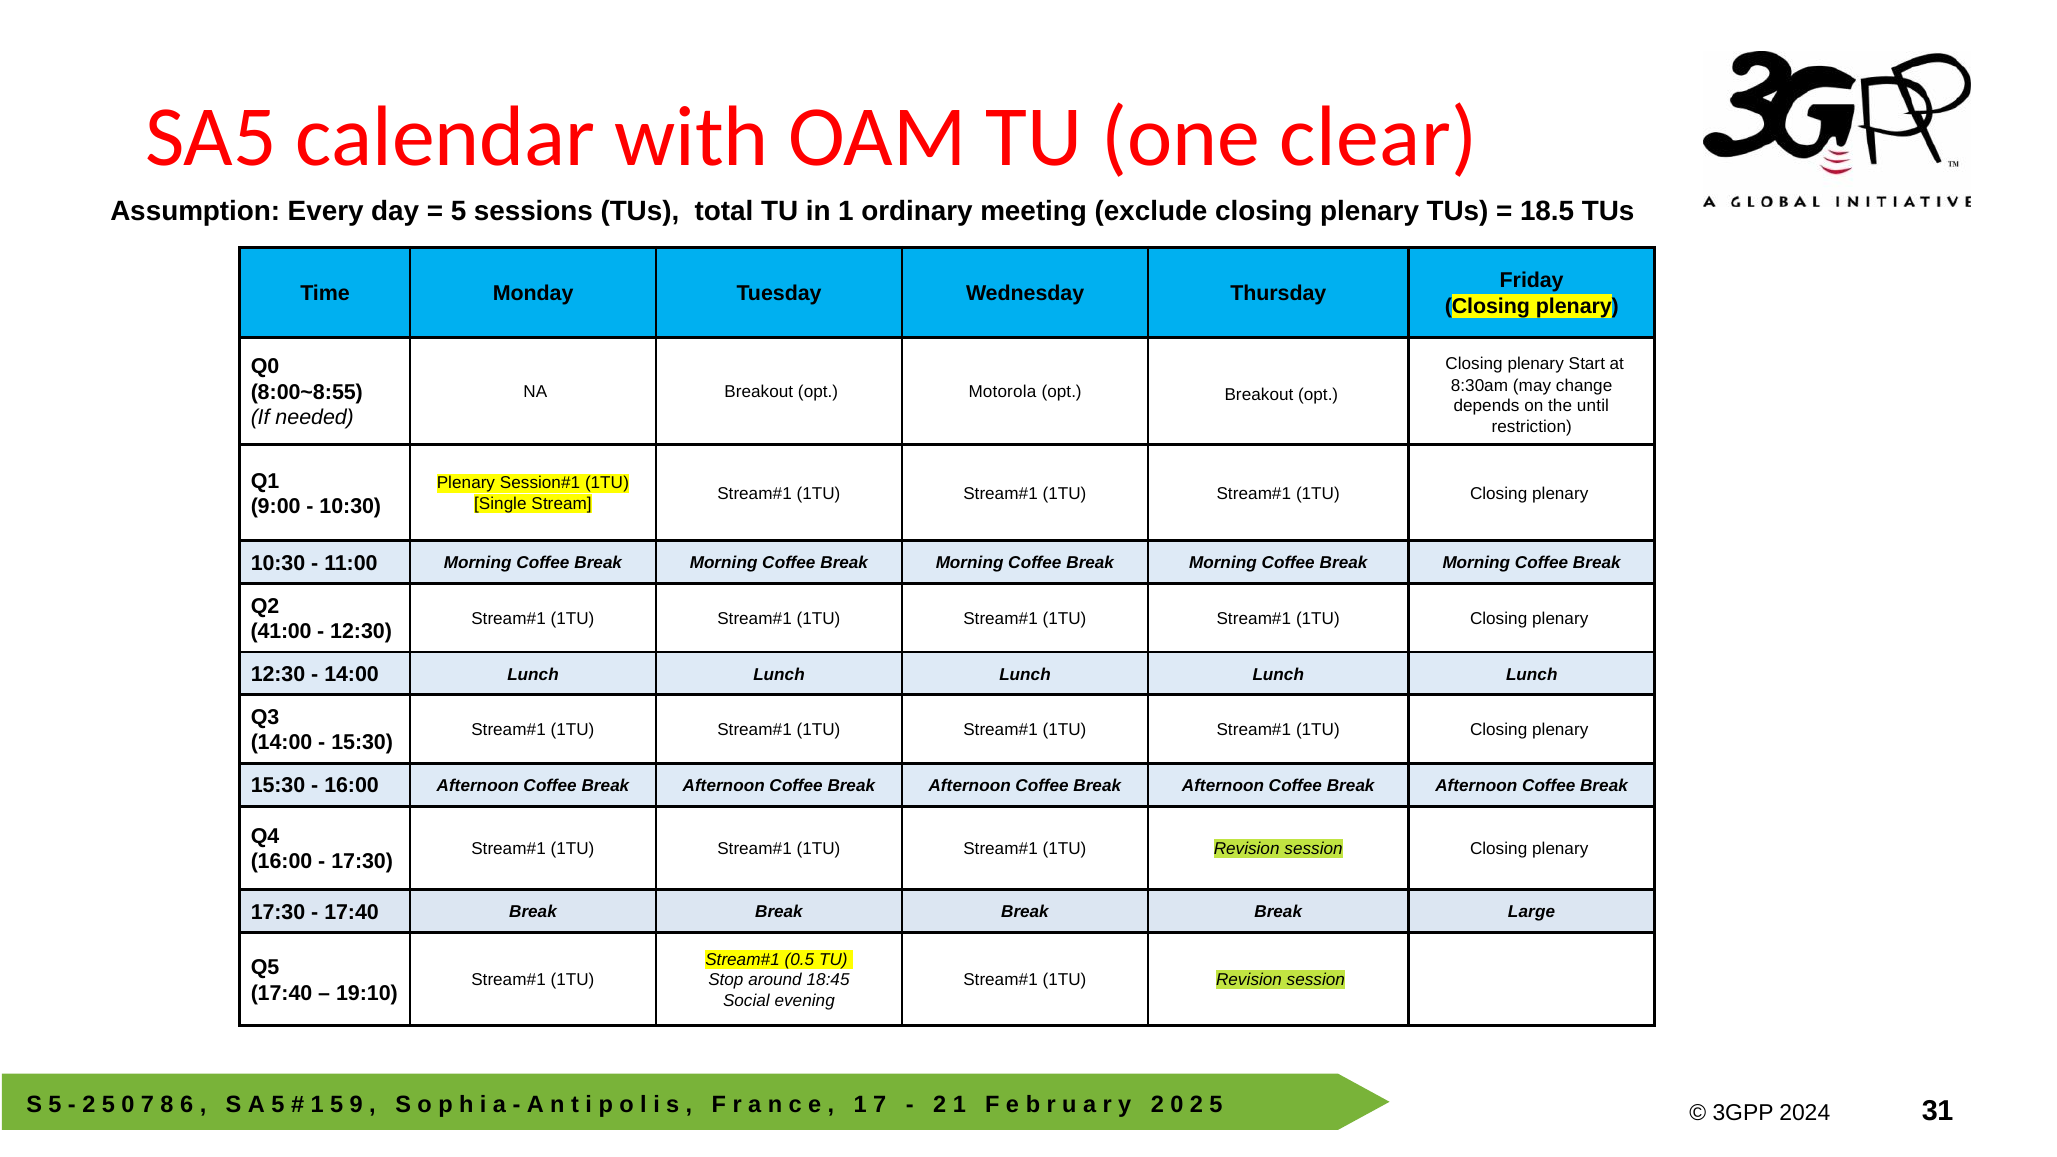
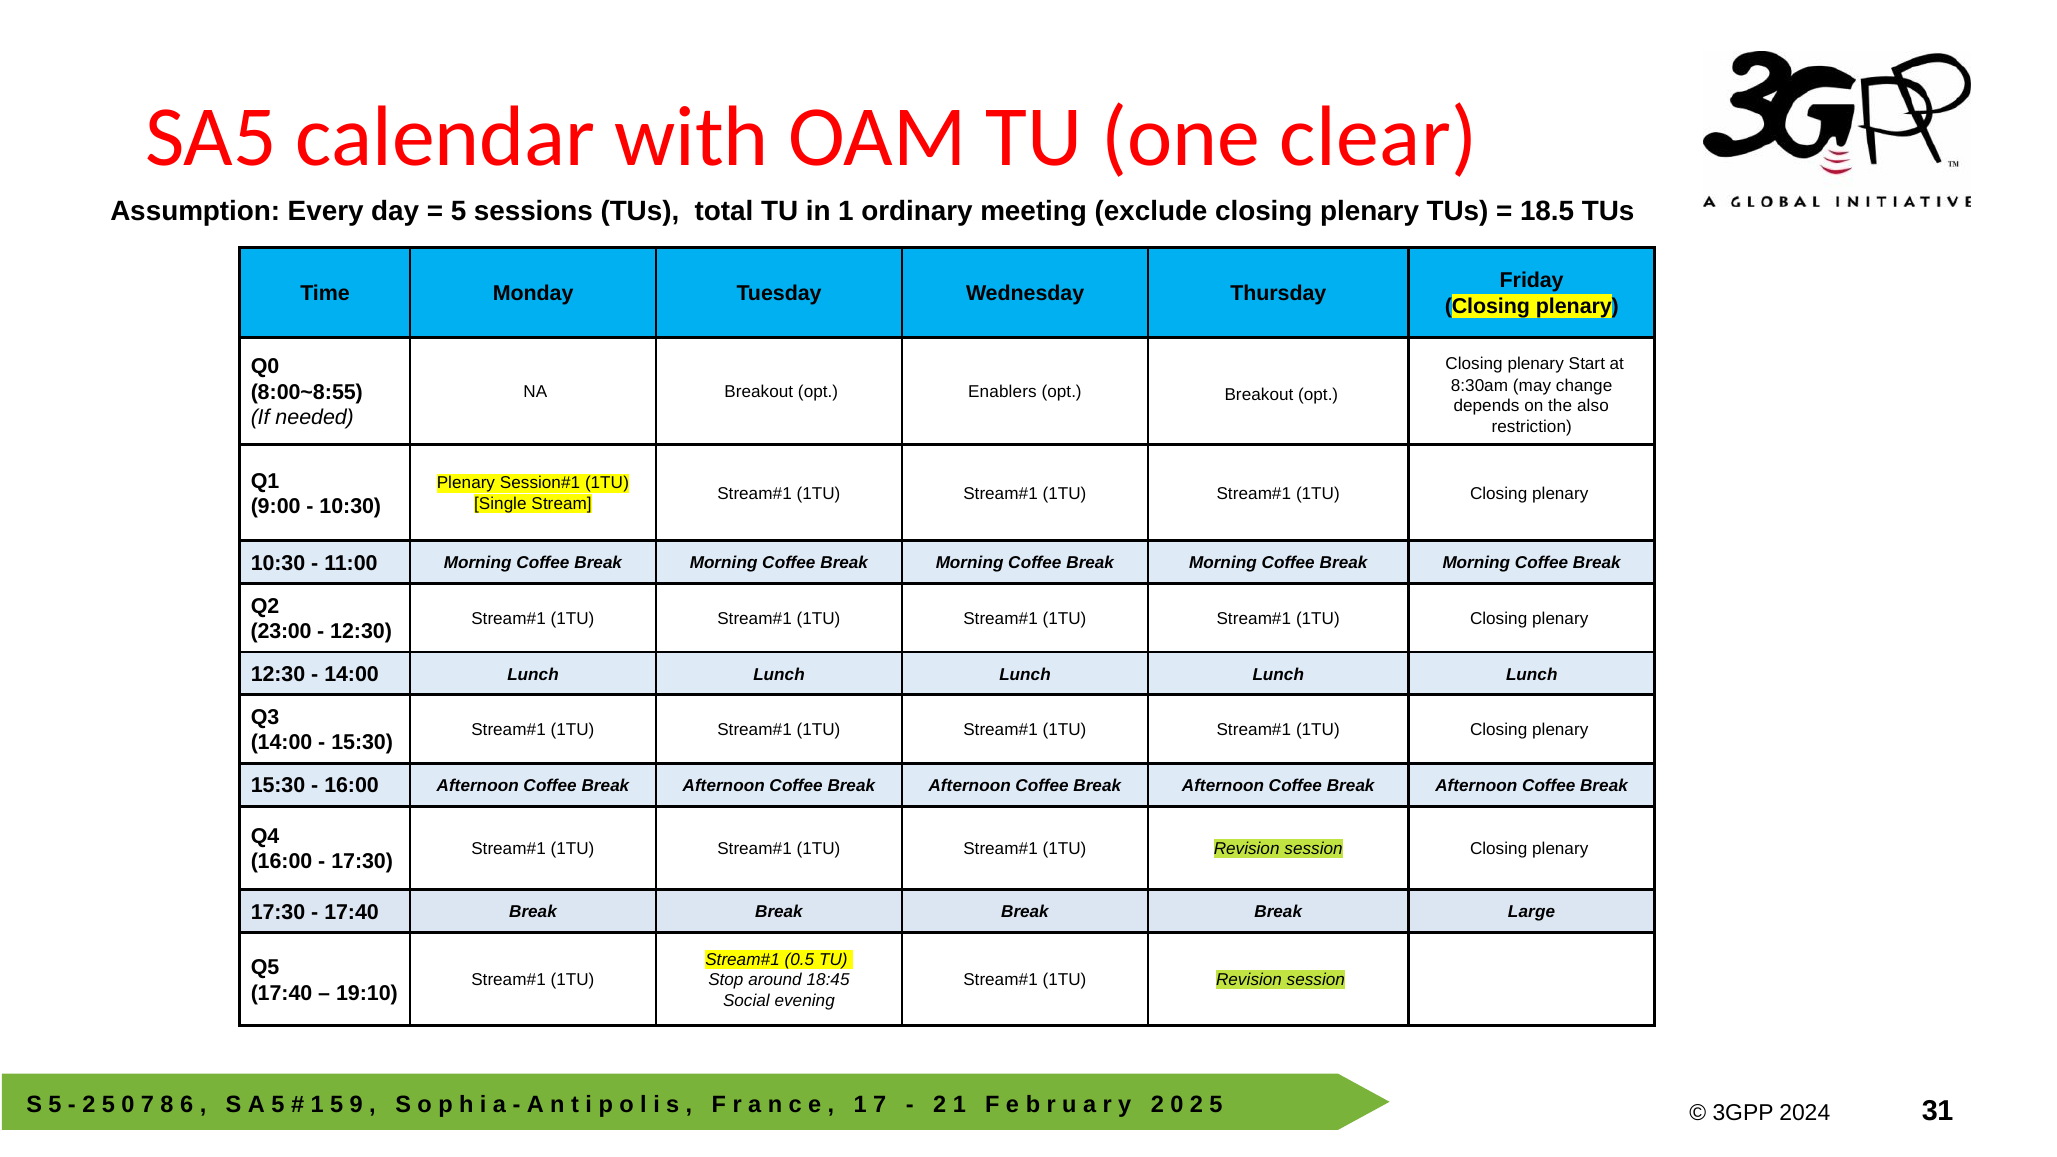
Motorola: Motorola -> Enablers
until: until -> also
41:00: 41:00 -> 23:00
